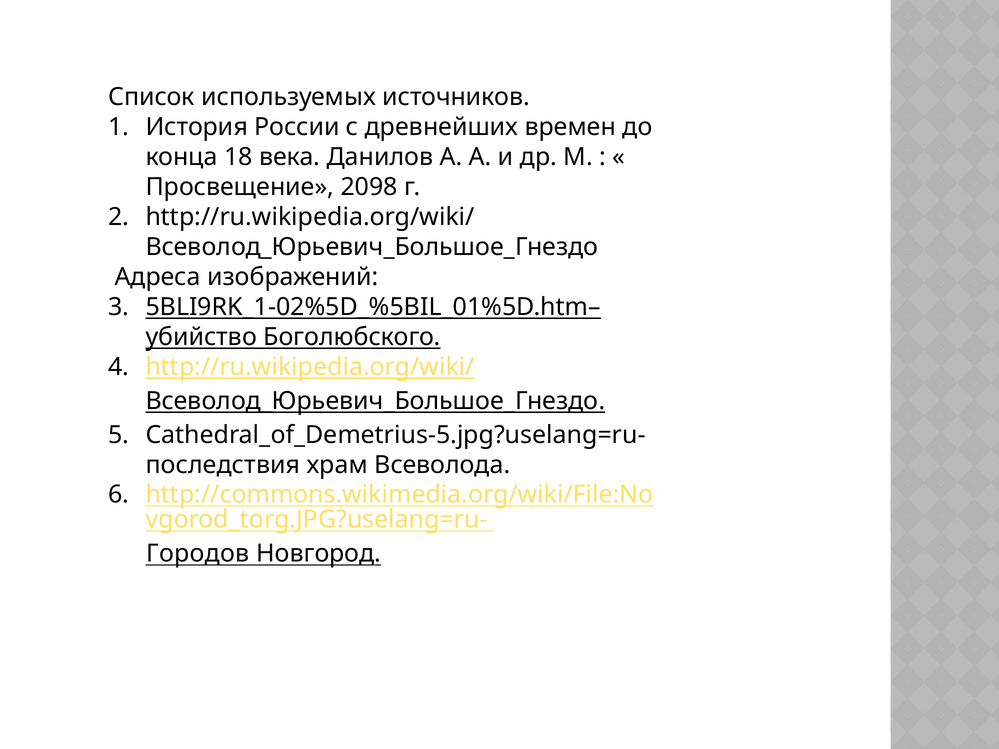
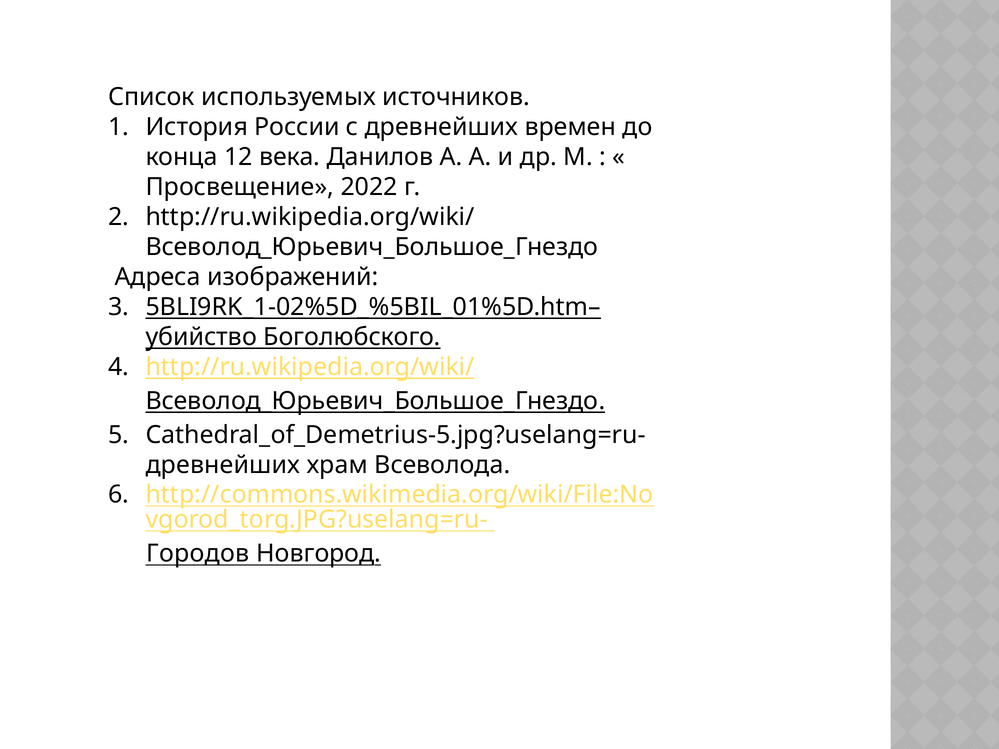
18: 18 -> 12
2098: 2098 -> 2022
последствия at (223, 465): последствия -> древнейших
